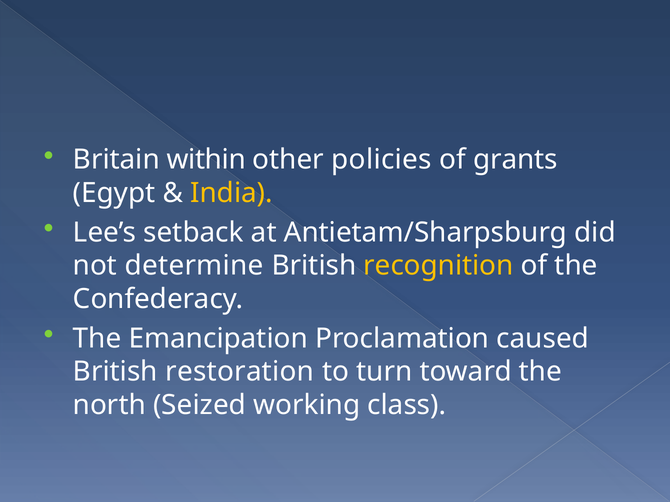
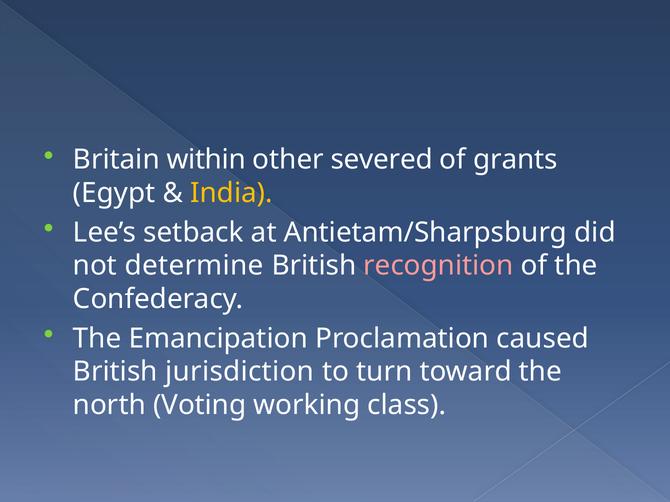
policies: policies -> severed
recognition colour: yellow -> pink
restoration: restoration -> jurisdiction
Seized: Seized -> Voting
